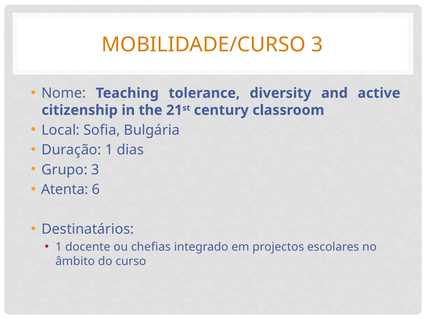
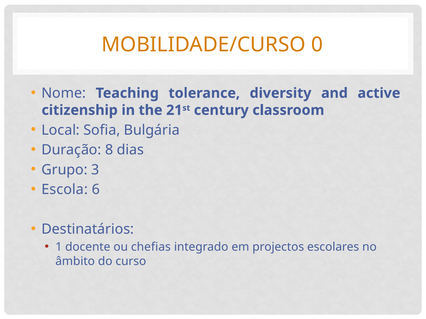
MOBILIDADE/CURSO 3: 3 -> 0
Duração 1: 1 -> 8
Atenta: Atenta -> Escola
